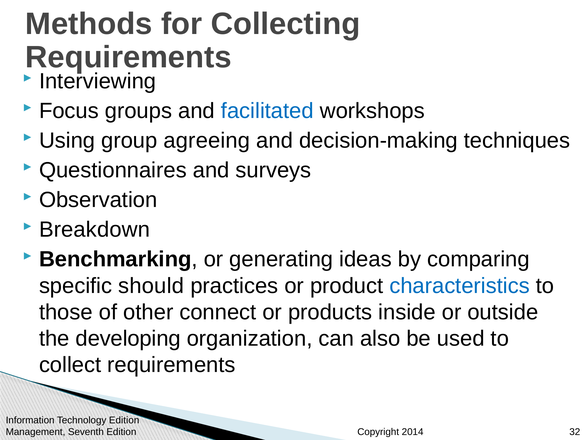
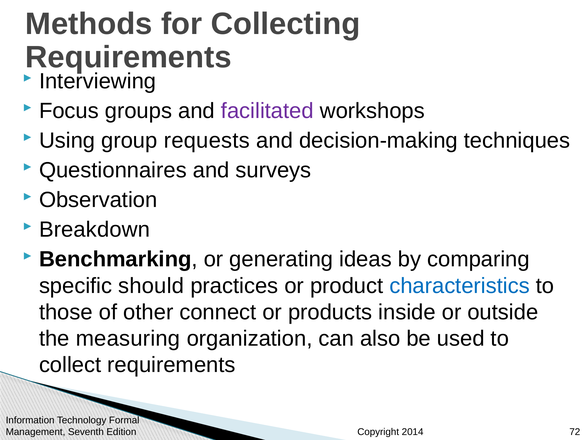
facilitated colour: blue -> purple
agreeing: agreeing -> requests
developing: developing -> measuring
Technology Edition: Edition -> Formal
32: 32 -> 72
